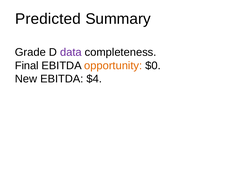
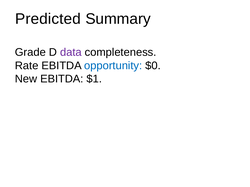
Final: Final -> Rate
opportunity colour: orange -> blue
$4: $4 -> $1
